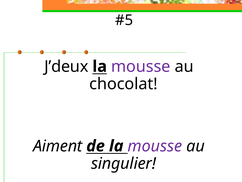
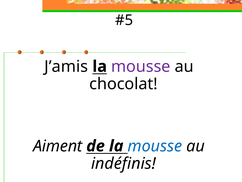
J’deux: J’deux -> J’amis
mousse at (155, 146) colour: purple -> blue
singulier: singulier -> indéfinis
